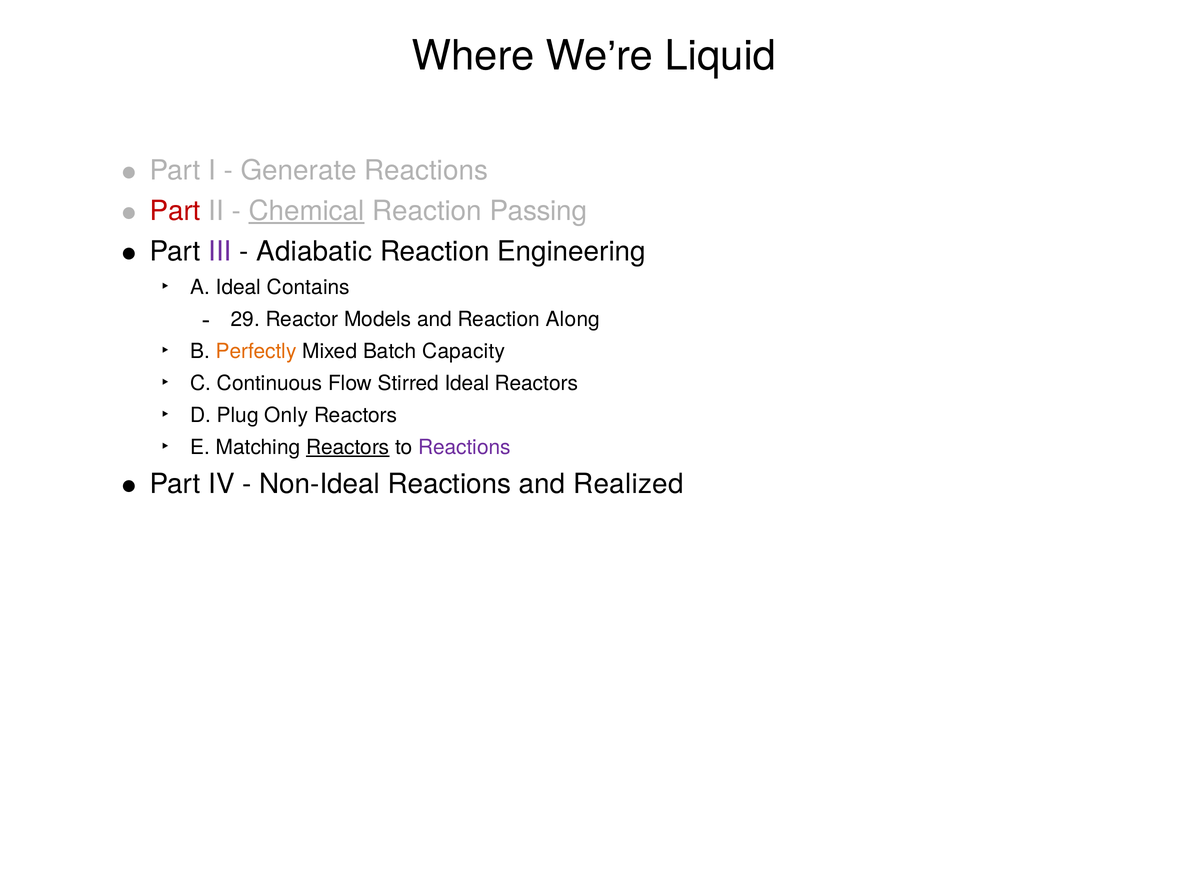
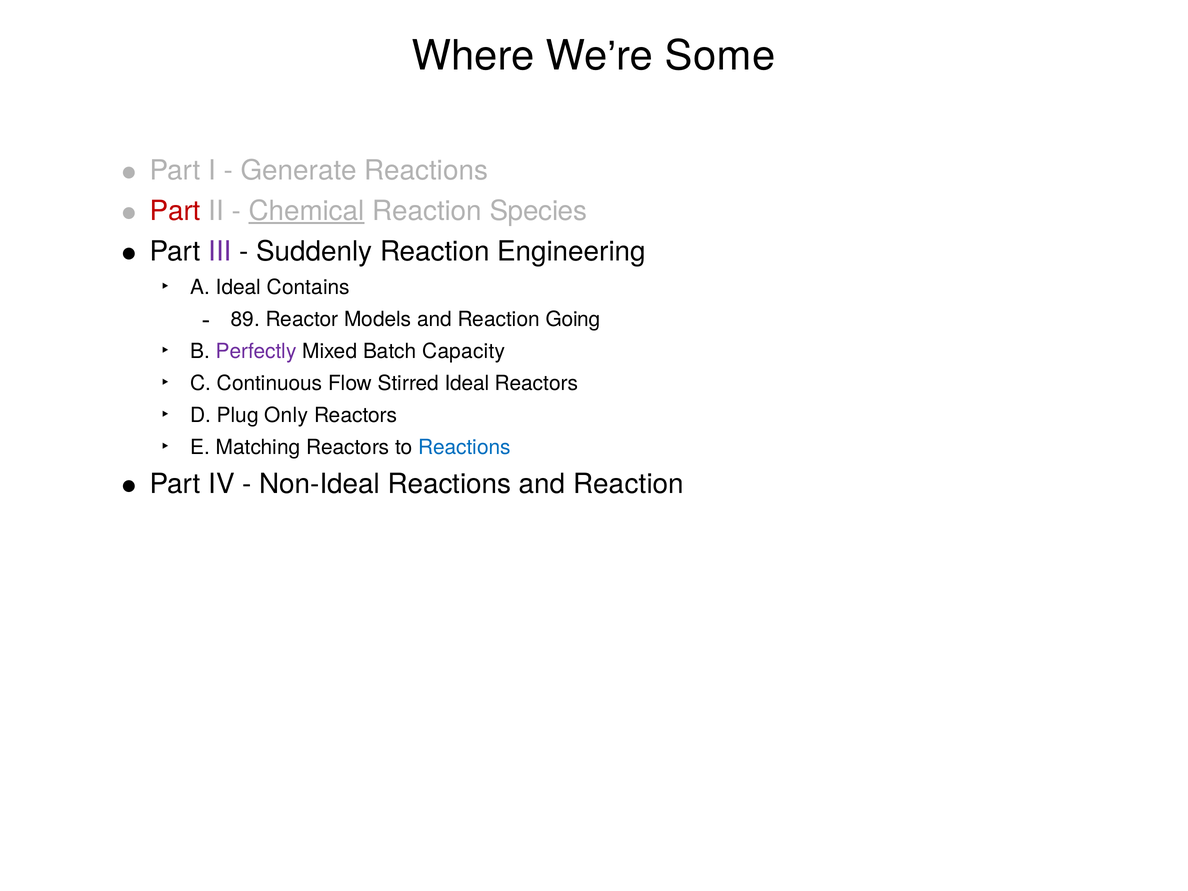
Liquid: Liquid -> Some
Passing: Passing -> Species
Adiabatic: Adiabatic -> Suddenly
29: 29 -> 89
Along: Along -> Going
Perfectly colour: orange -> purple
Reactors at (348, 447) underline: present -> none
Reactions at (464, 447) colour: purple -> blue
Reactions and Realized: Realized -> Reaction
